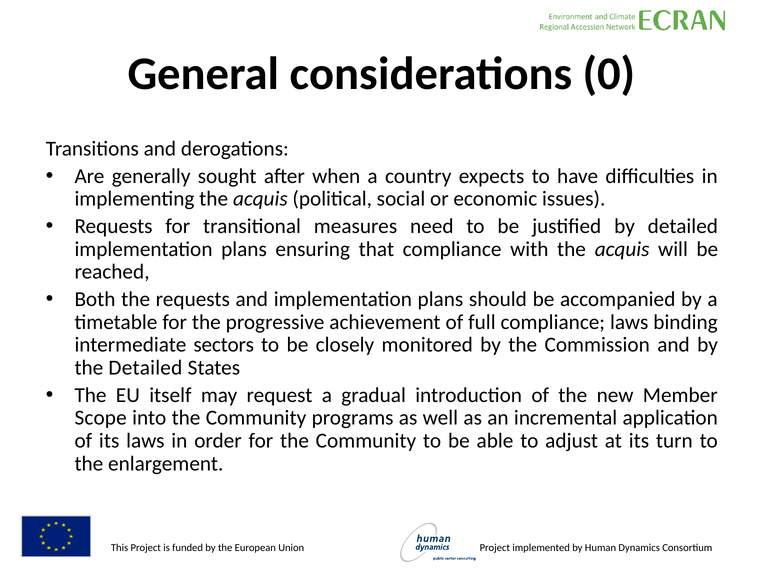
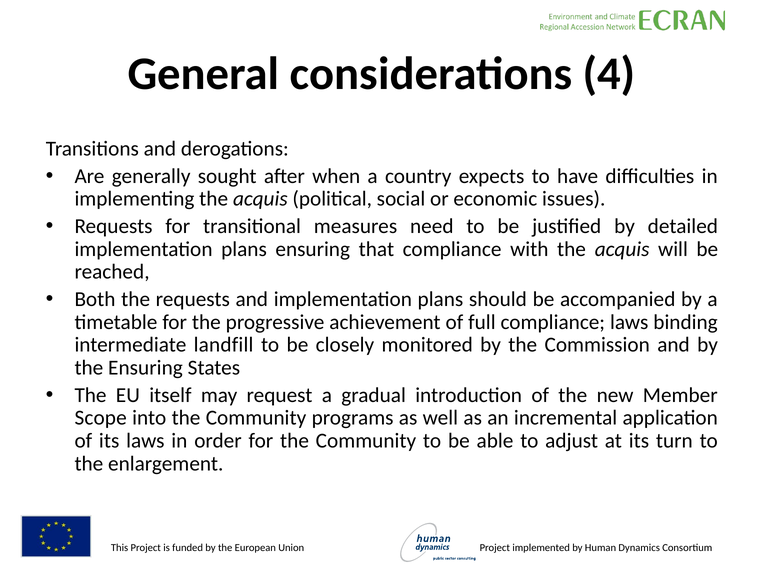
0: 0 -> 4
sectors: sectors -> landfill
the Detailed: Detailed -> Ensuring
